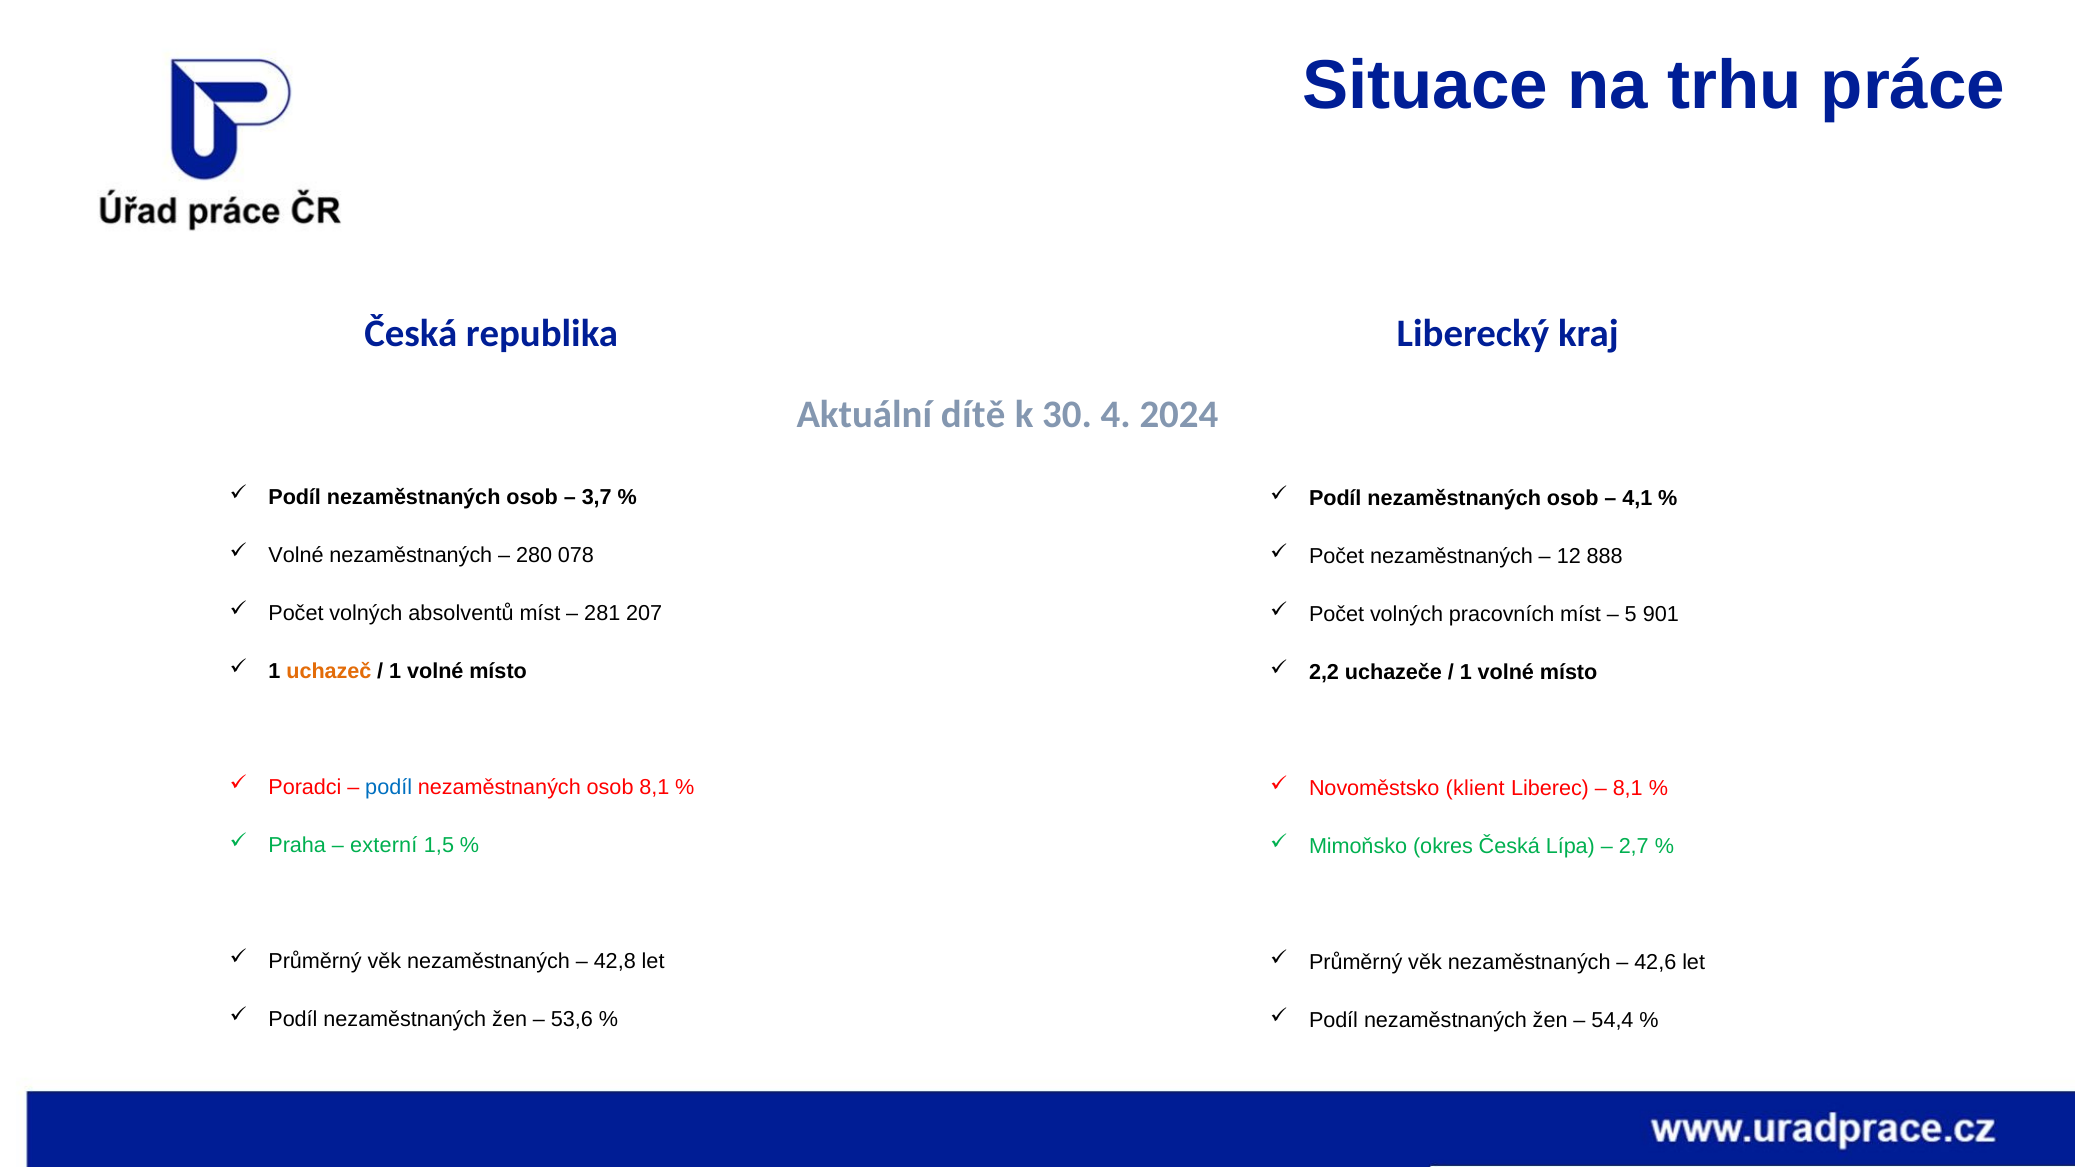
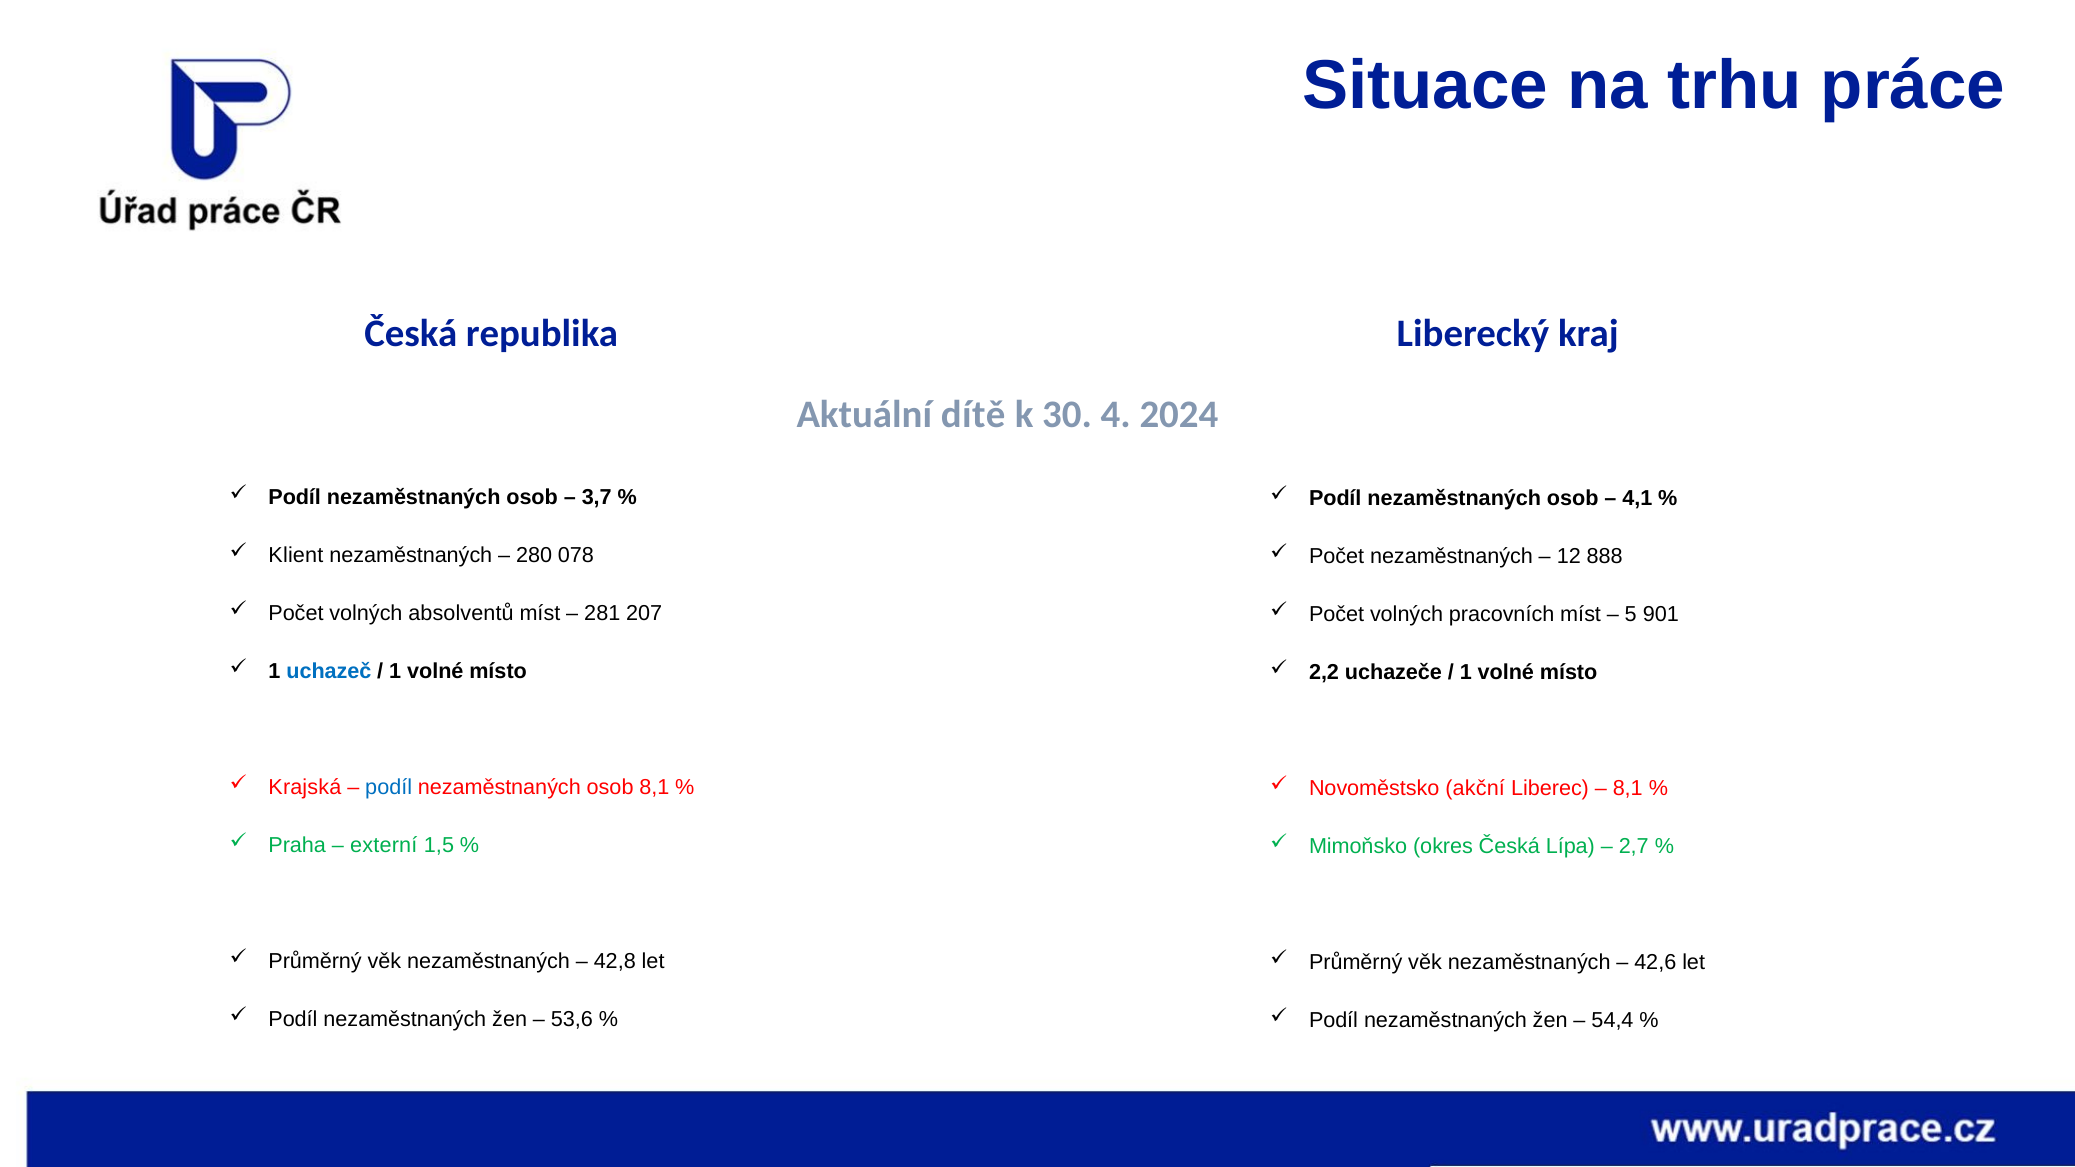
Volné at (296, 556): Volné -> Klient
uchazeč colour: orange -> blue
Poradci: Poradci -> Krajská
klient: klient -> akční
